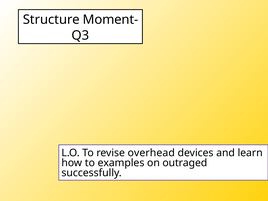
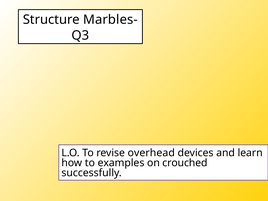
Moment-: Moment- -> Marbles-
outraged: outraged -> crouched
